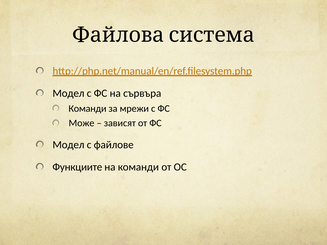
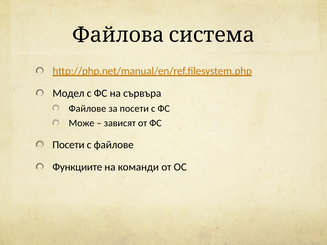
Команди at (88, 109): Команди -> Файлове
за мрежи: мрежи -> посети
Модел at (68, 145): Модел -> Посети
